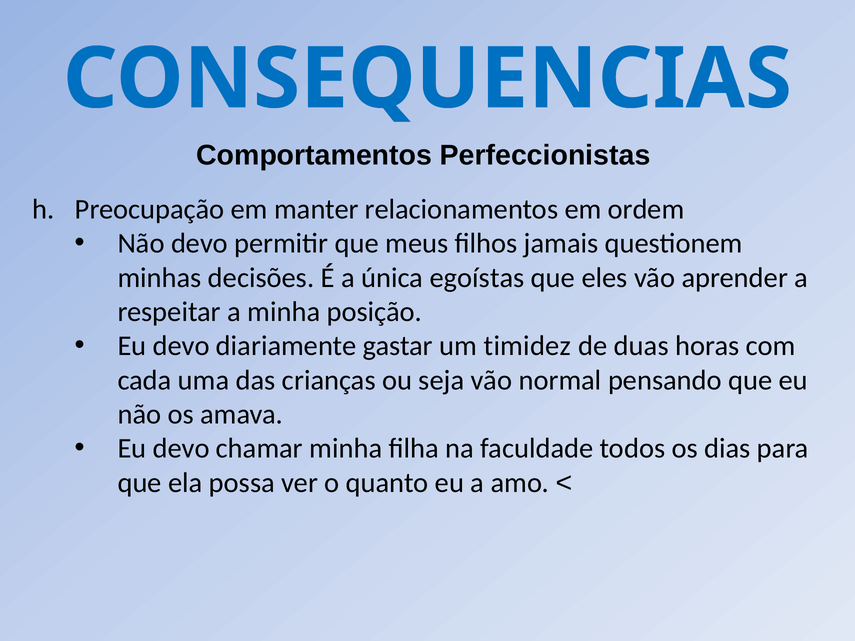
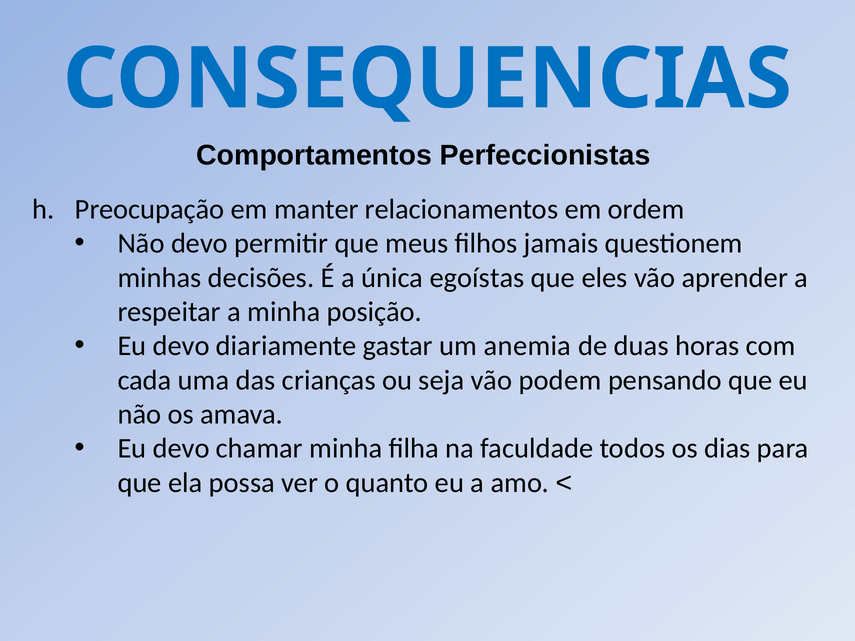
timidez: timidez -> anemia
normal: normal -> podem
